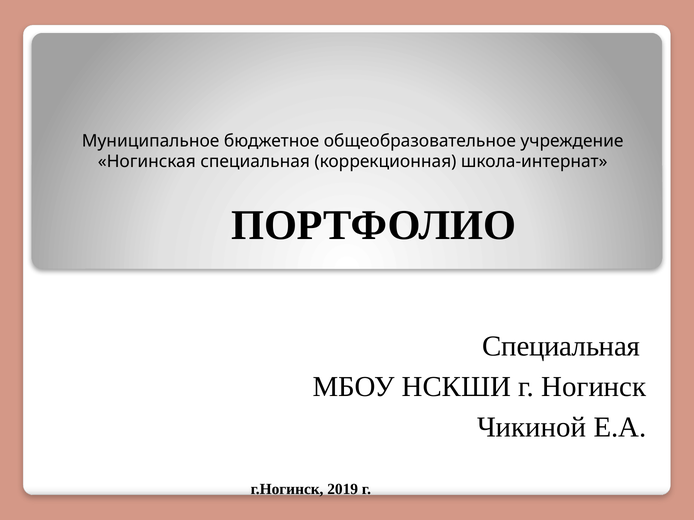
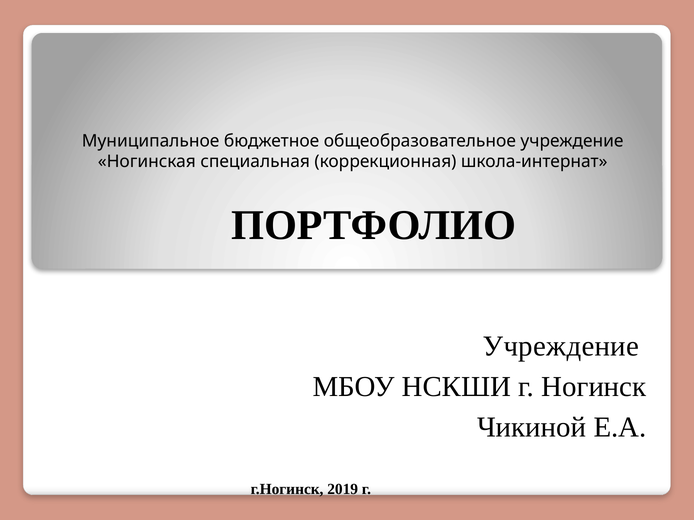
Специальная at (561, 347): Специальная -> Учреждение
